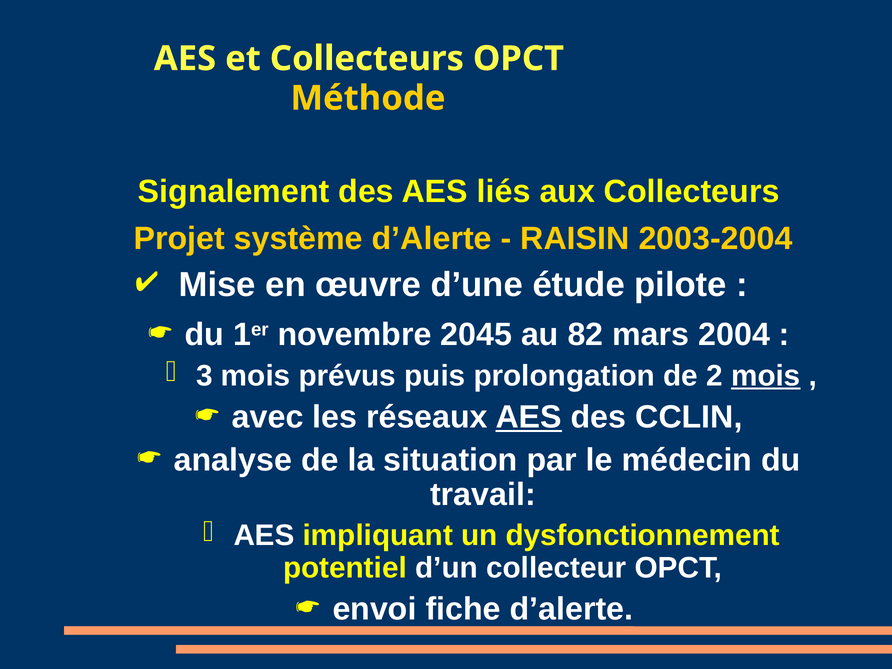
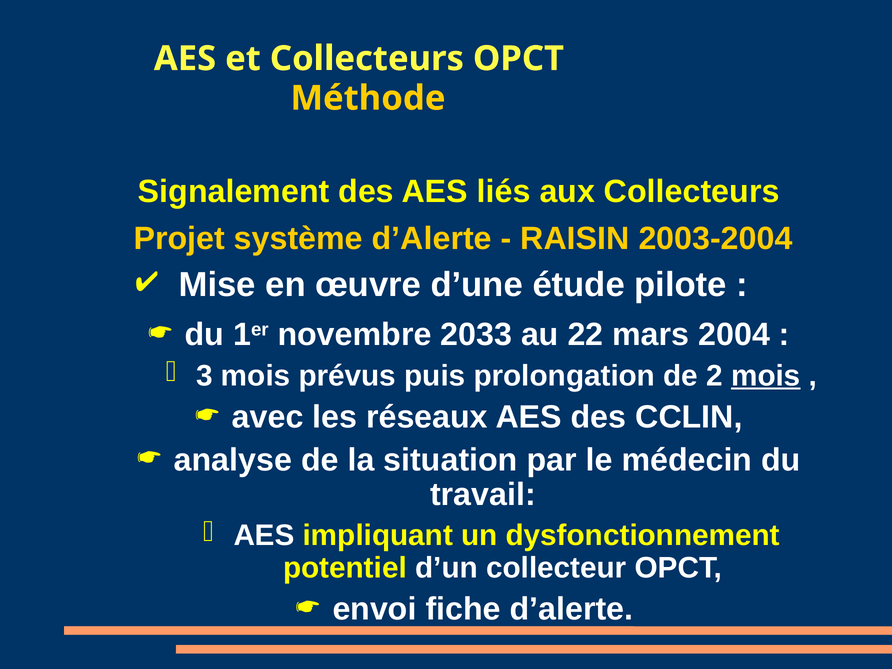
2045: 2045 -> 2033
82: 82 -> 22
AES at (529, 417) underline: present -> none
